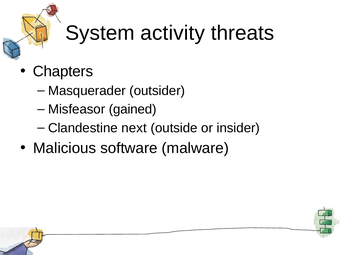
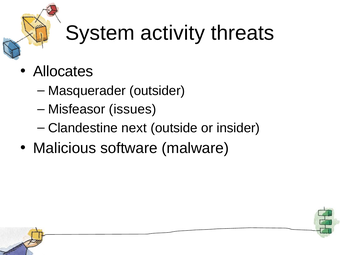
Chapters: Chapters -> Allocates
gained: gained -> issues
